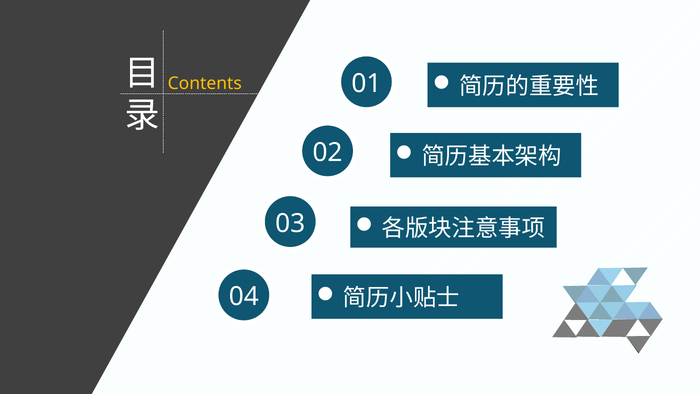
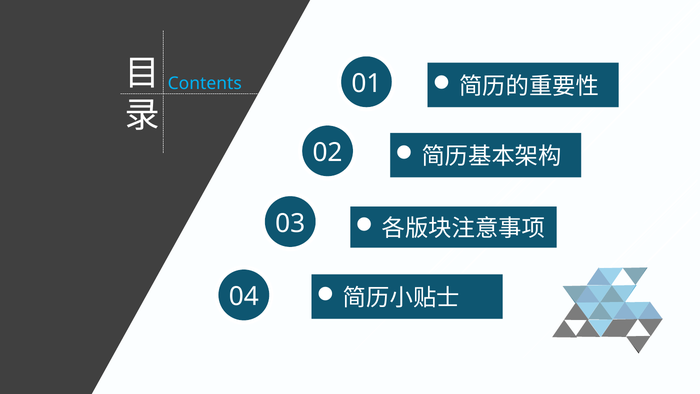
Contents colour: yellow -> light blue
